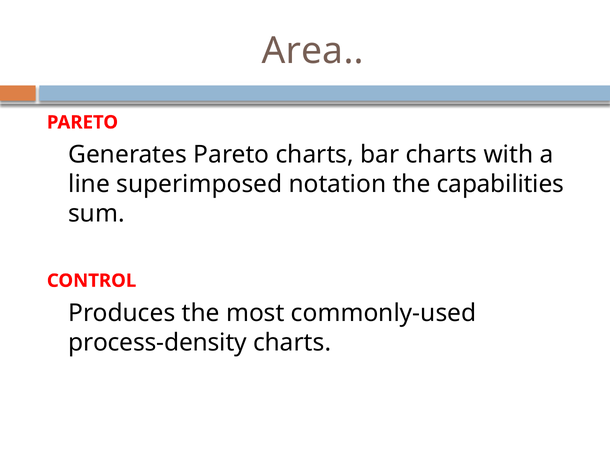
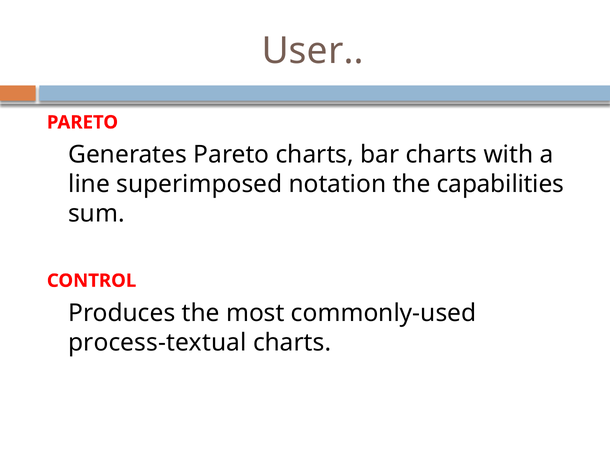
Area: Area -> User
process-density: process-density -> process-textual
